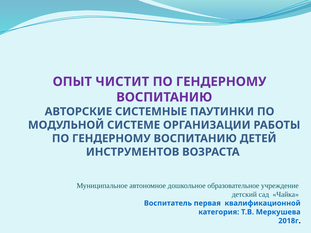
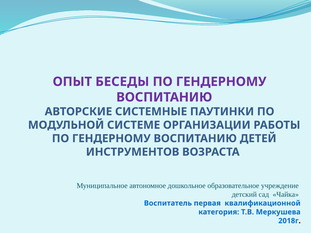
ЧИСТИТ: ЧИСТИТ -> БЕСЕДЫ
